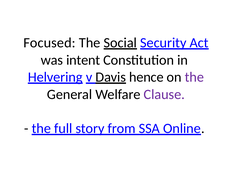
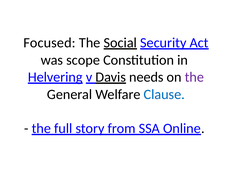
intent: intent -> scope
hence: hence -> needs
Clause colour: purple -> blue
